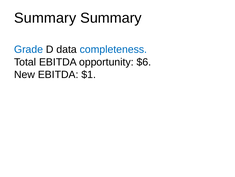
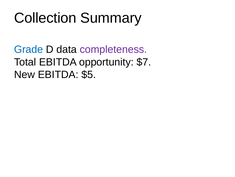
Summary at (45, 18): Summary -> Collection
completeness colour: blue -> purple
$6: $6 -> $7
$1: $1 -> $5
